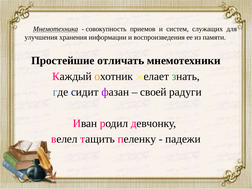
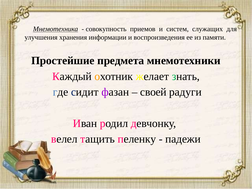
отличать: отличать -> предмета
